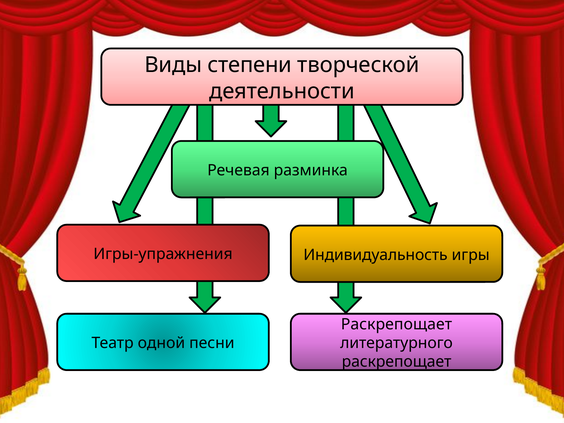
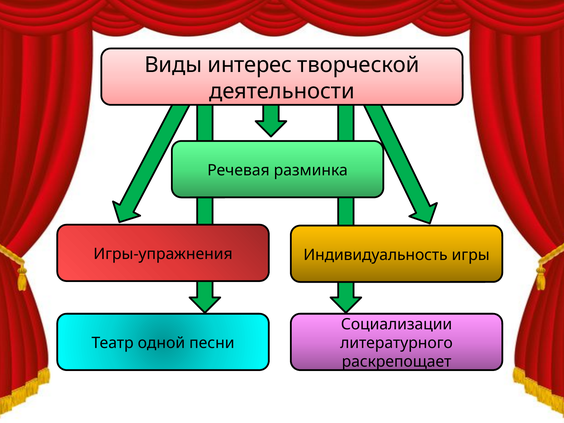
степени: степени -> интерес
Раскрепощает at (396, 324): Раскрепощает -> Социализации
